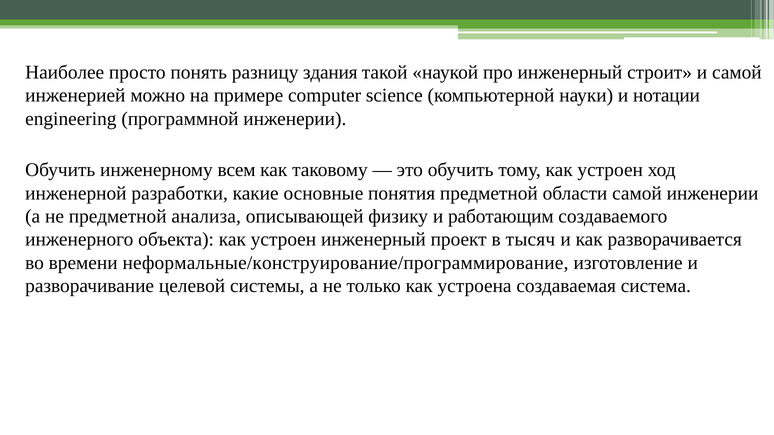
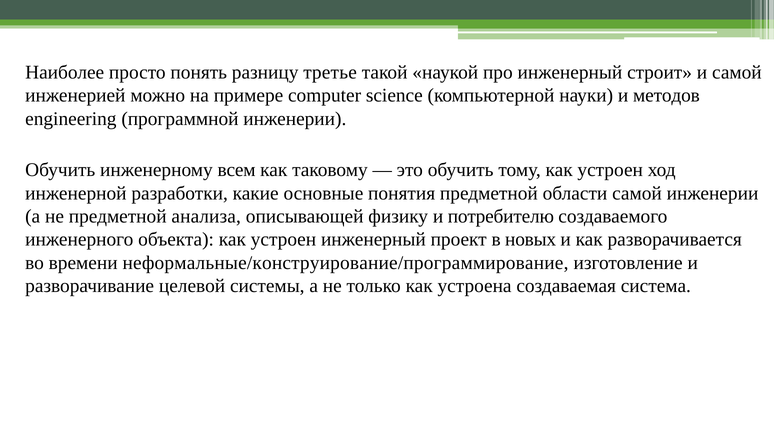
здания: здания -> третье
нотации: нотации -> методов
работающим: работающим -> потребителю
тысяч: тысяч -> новых
